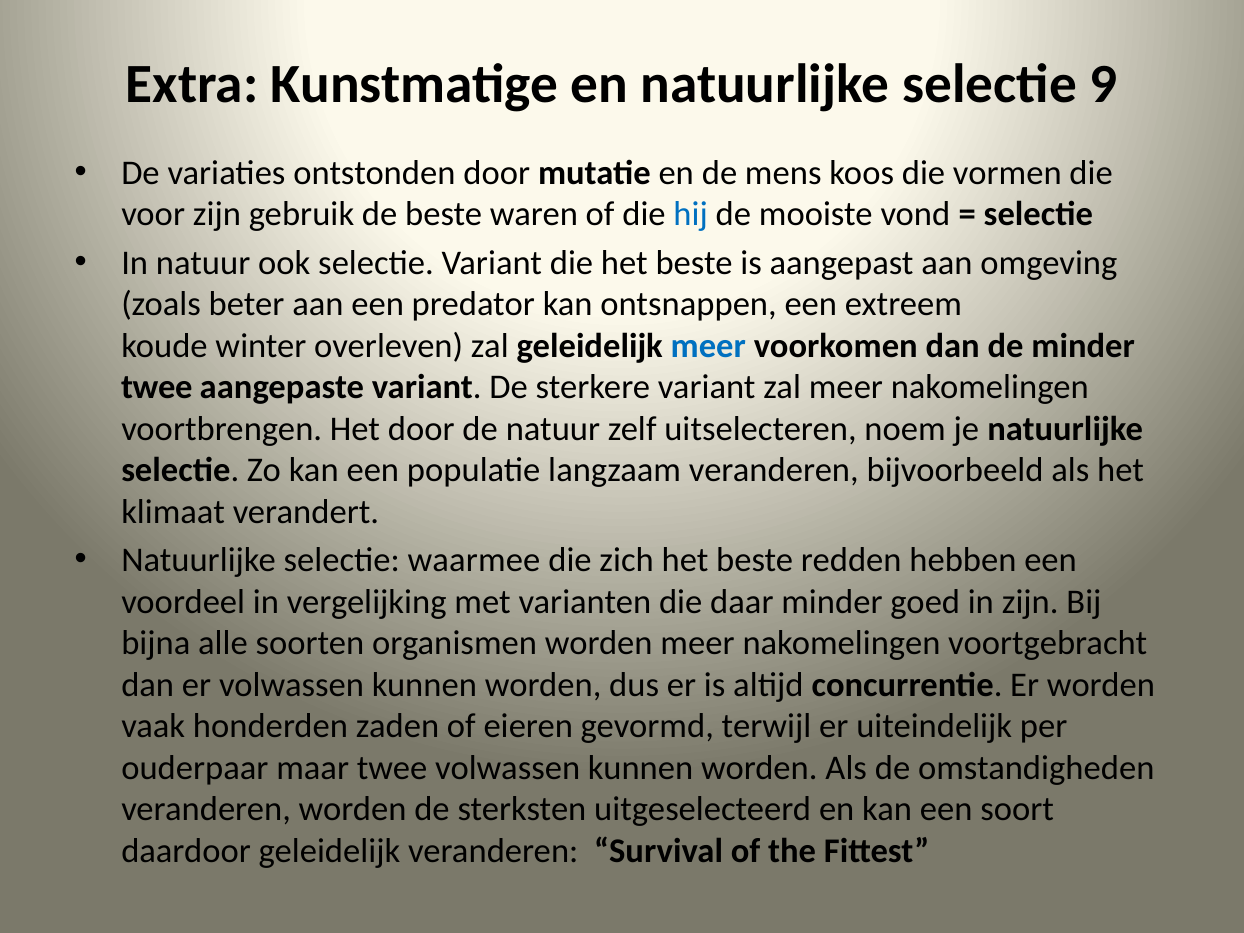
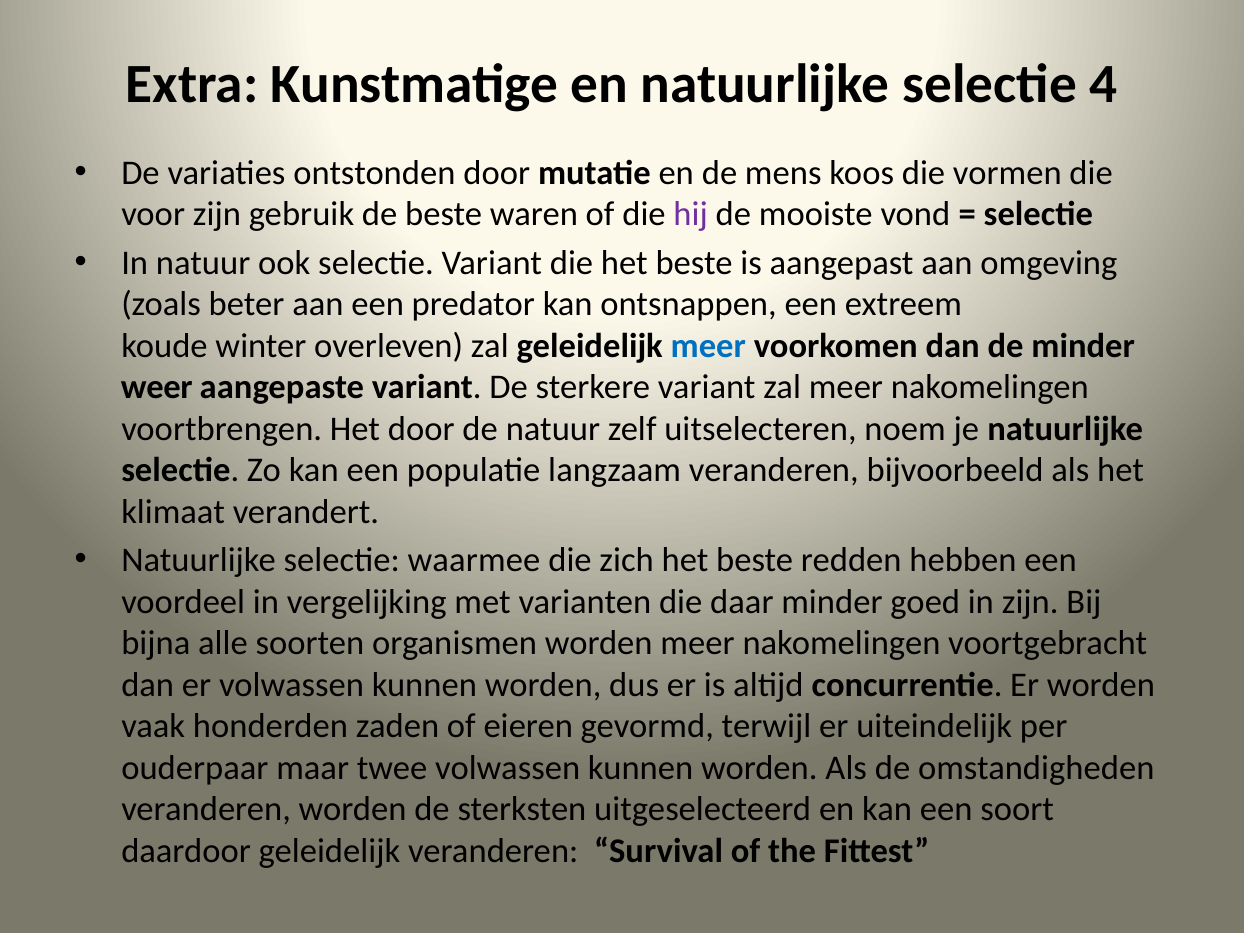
9: 9 -> 4
hij colour: blue -> purple
twee at (157, 387): twee -> weer
